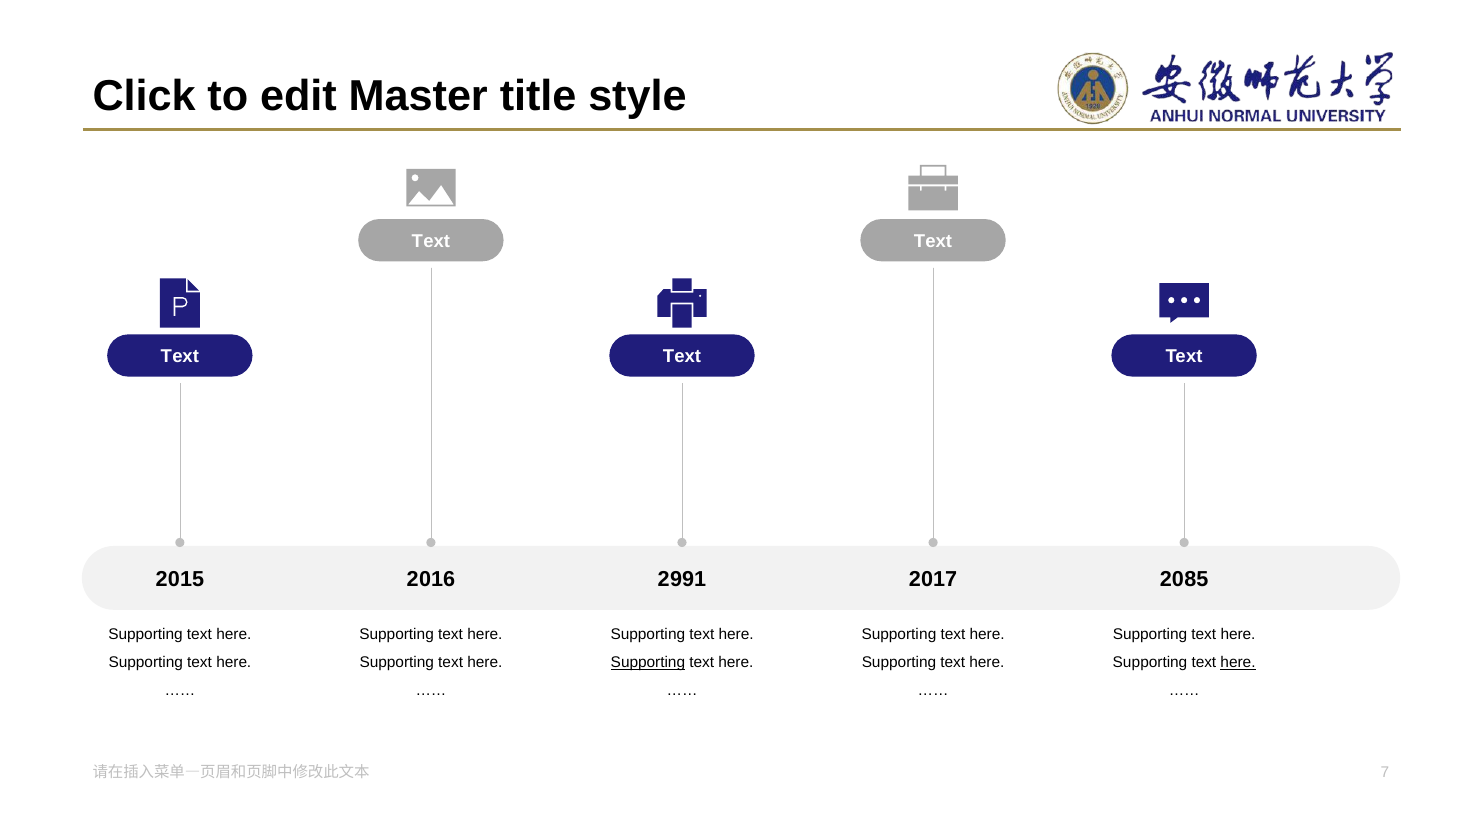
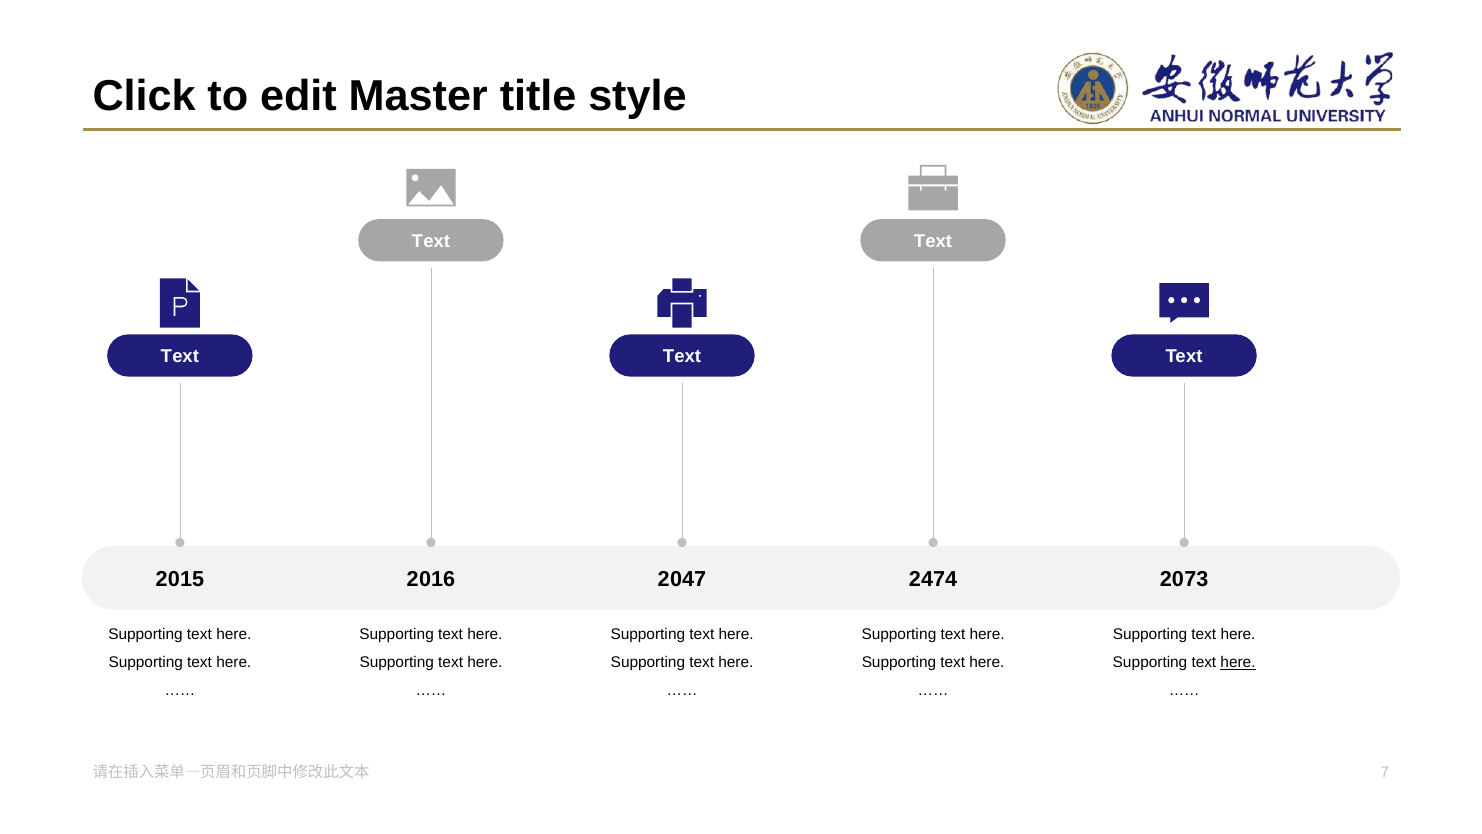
991: 991 -> 047
017: 017 -> 474
85: 85 -> 73
Supporting at (648, 662) underline: present -> none
